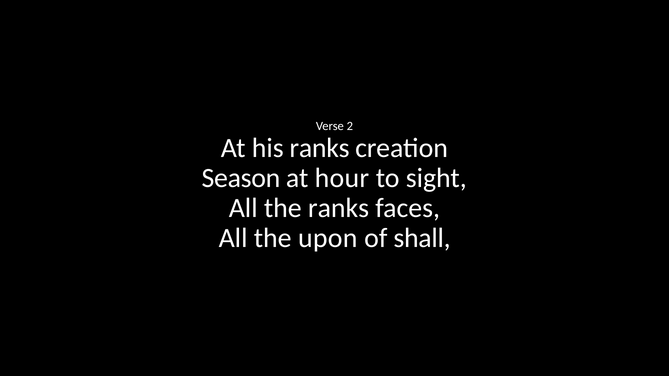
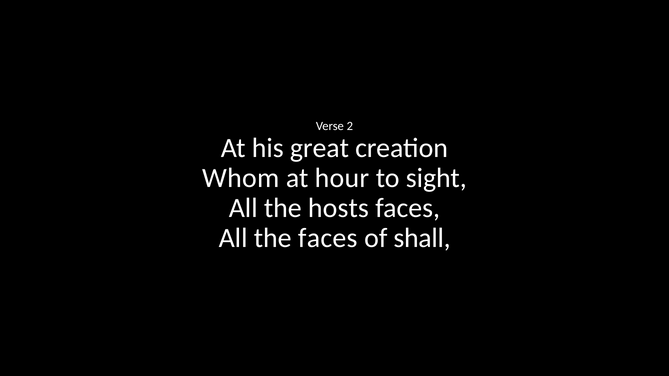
his ranks: ranks -> great
Season: Season -> Whom
the ranks: ranks -> hosts
the upon: upon -> faces
